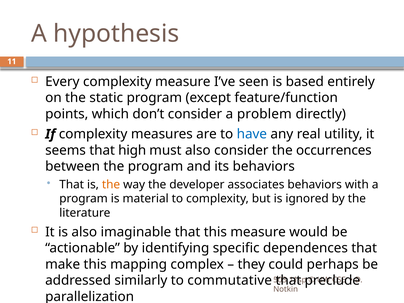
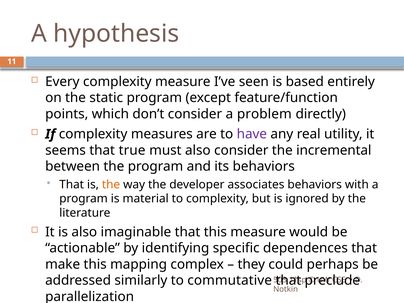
have colour: blue -> purple
high: high -> true
occurrences: occurrences -> incremental
